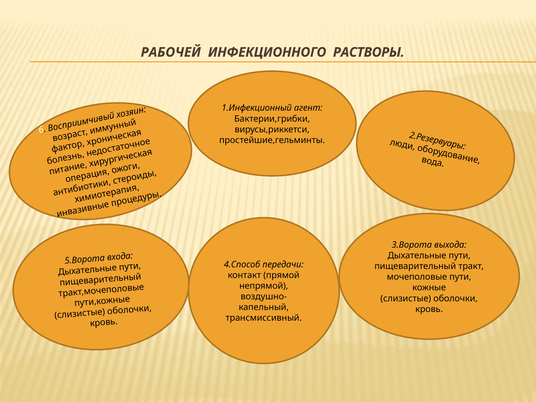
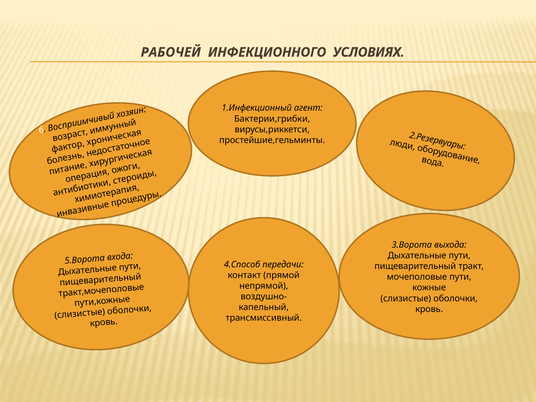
РАСТВОРЫ: РАСТВОРЫ -> УСЛОВИЯХ
